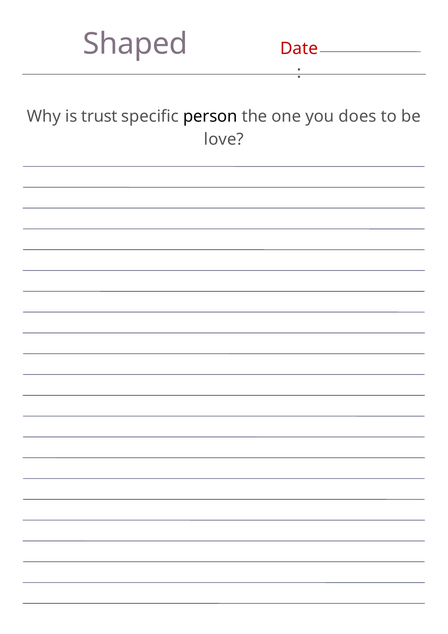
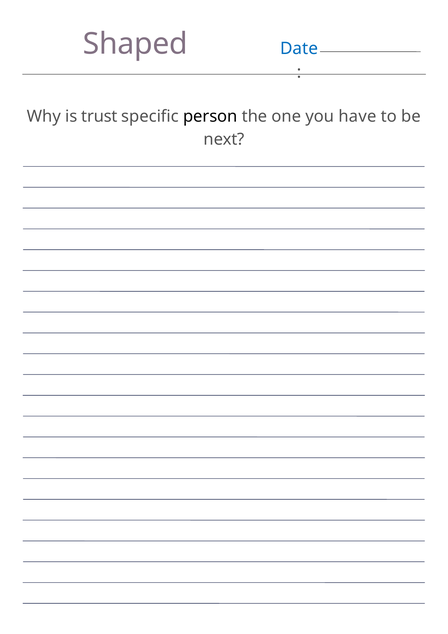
Date colour: red -> blue
does: does -> have
love: love -> next
